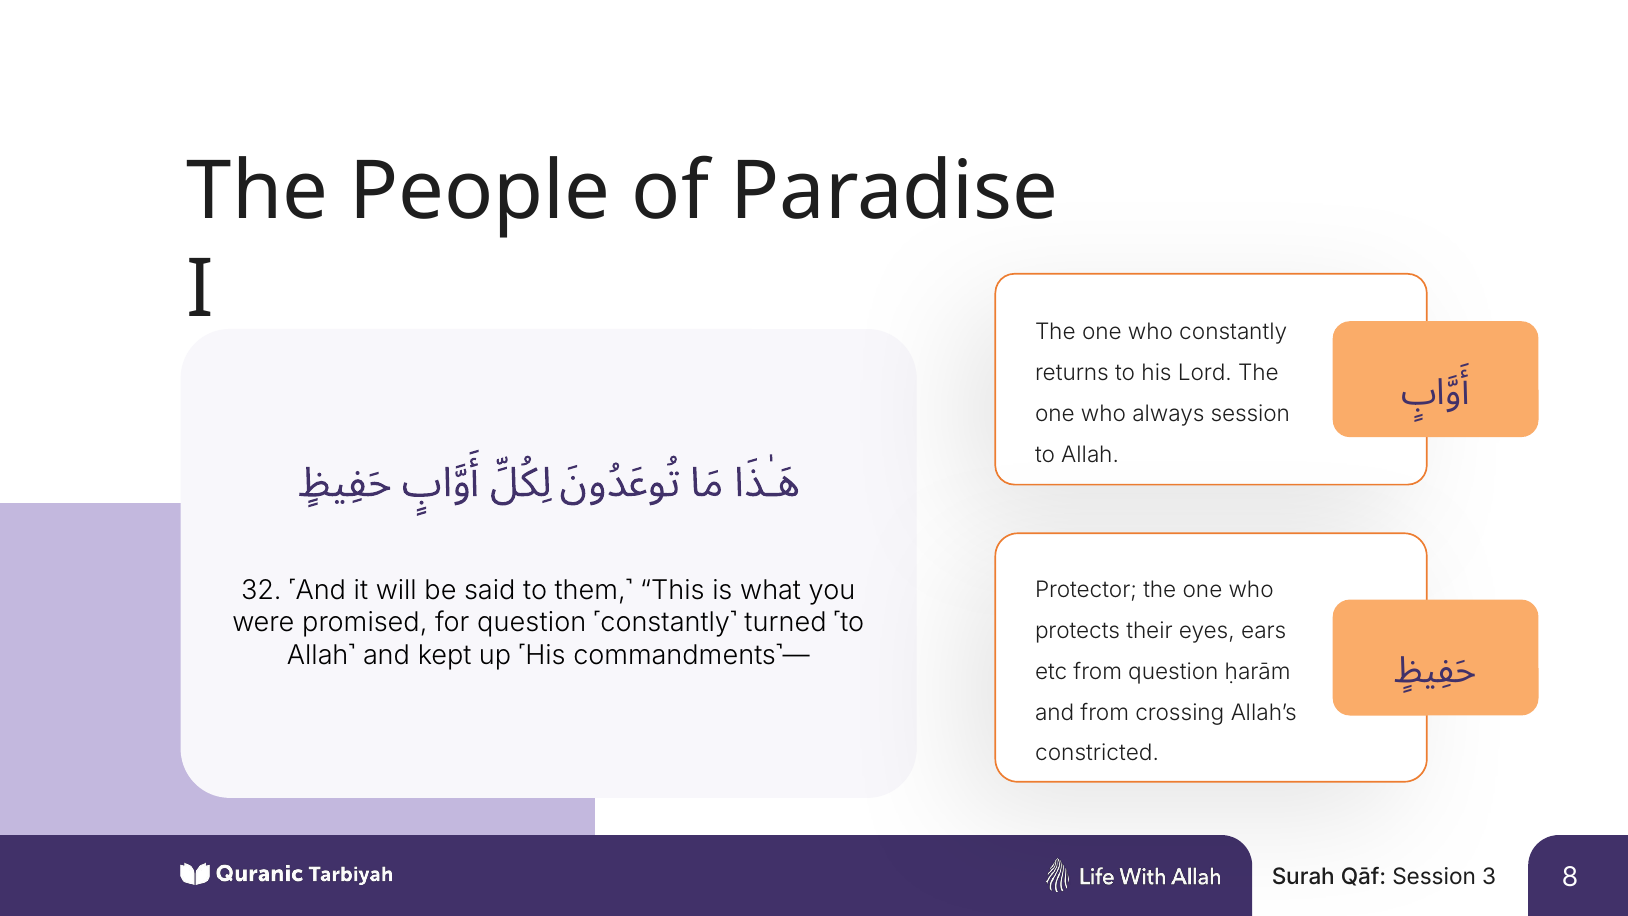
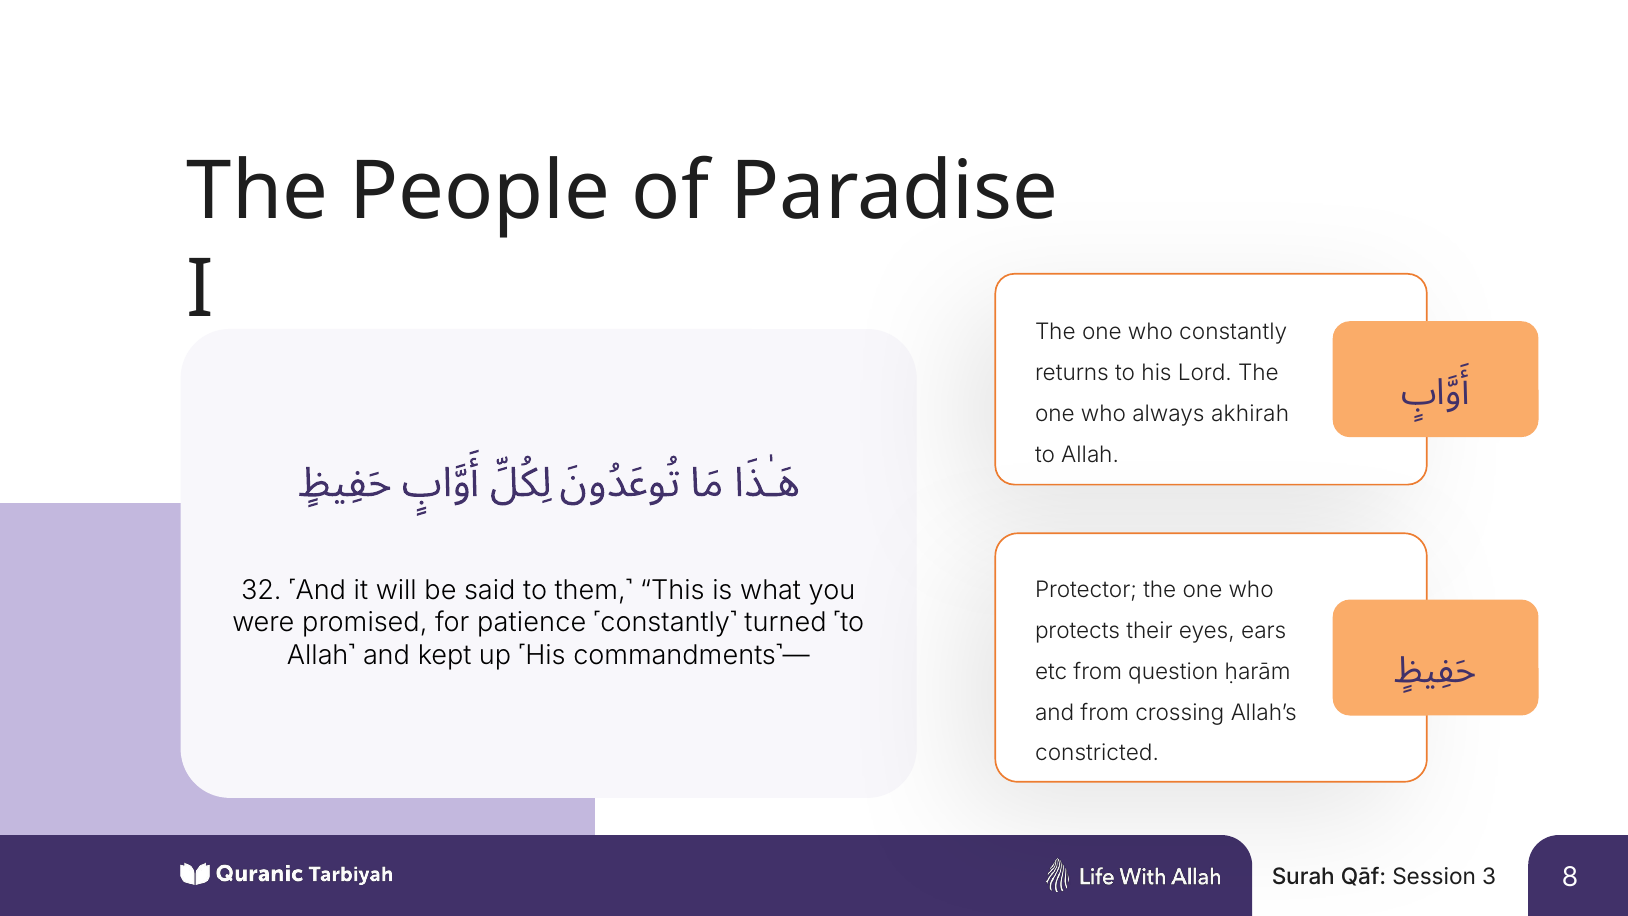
always session: session -> akhirah
for question: question -> patience
